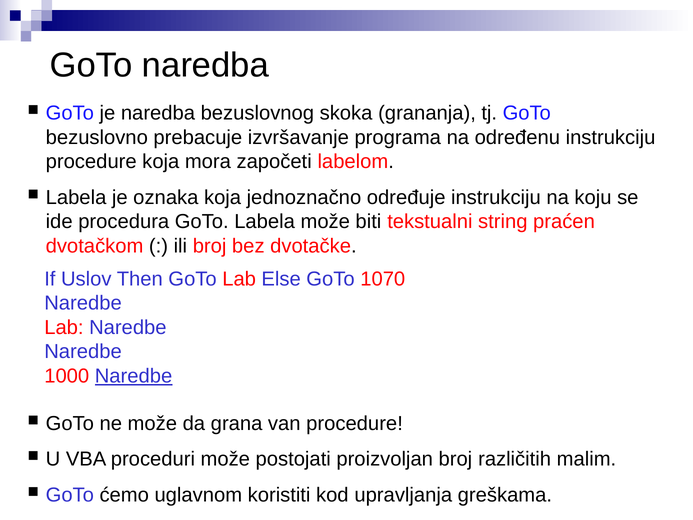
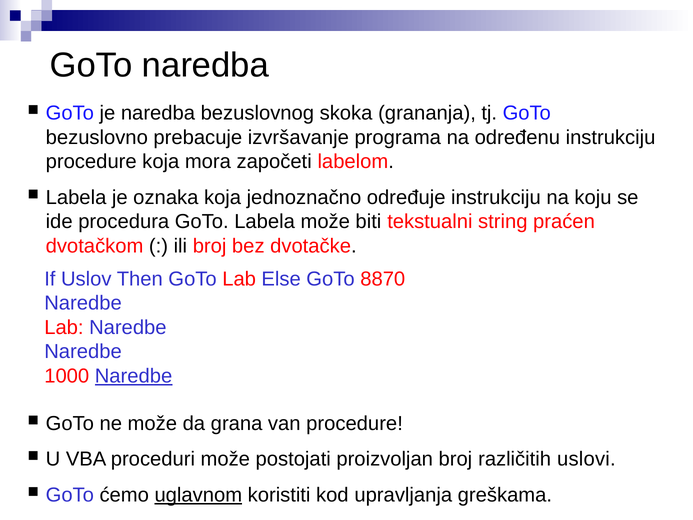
1070: 1070 -> 8870
malim: malim -> uslovi
uglavnom underline: none -> present
